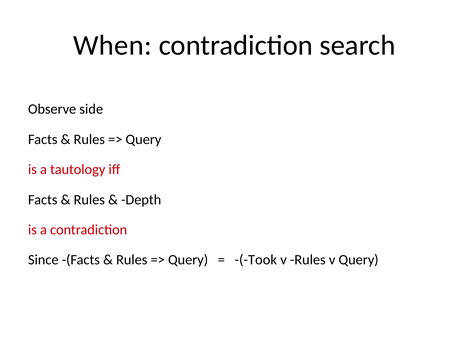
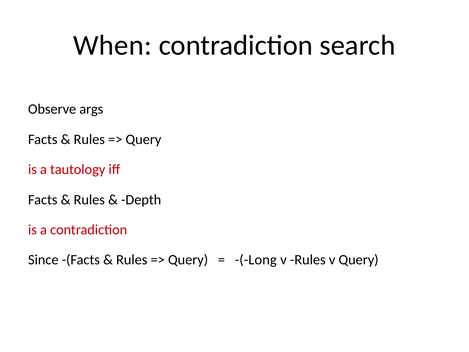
side: side -> args
-(-Took: -(-Took -> -(-Long
